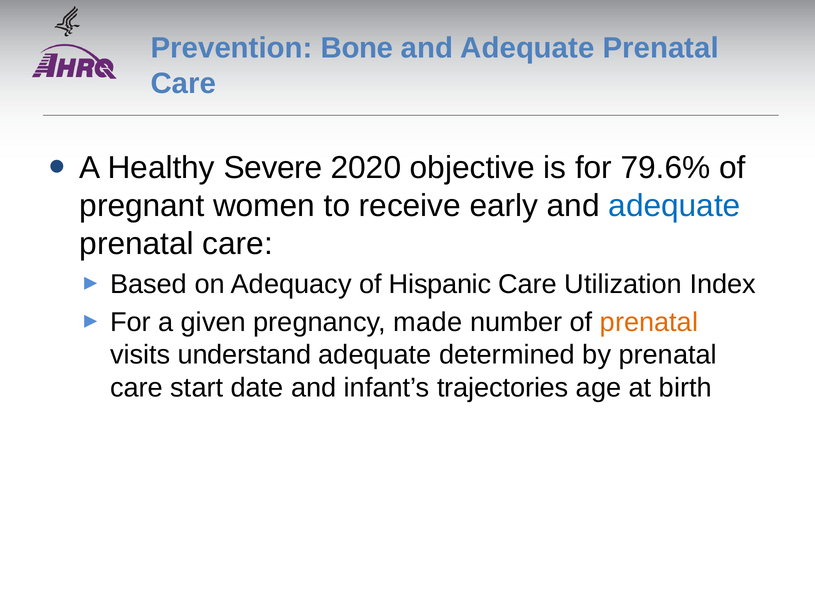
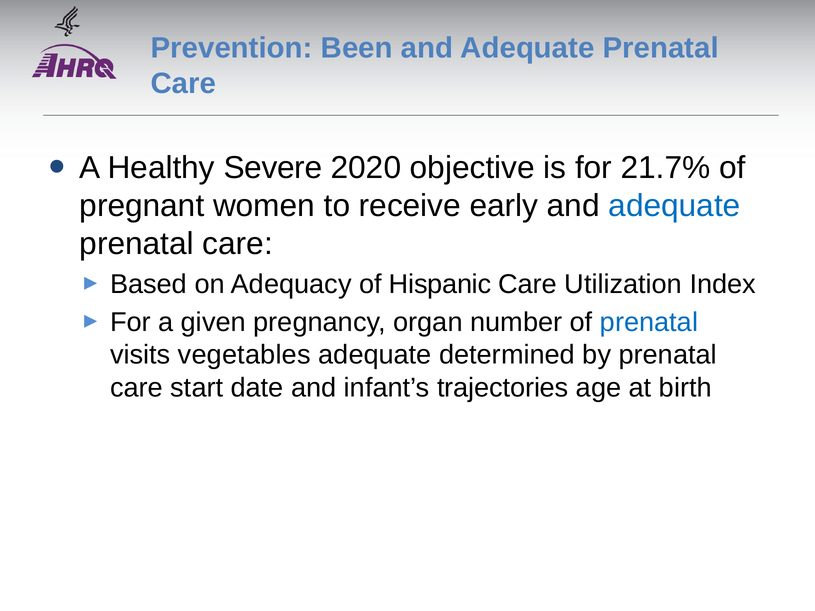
Bone: Bone -> Been
79.6%: 79.6% -> 21.7%
made: made -> organ
prenatal at (649, 323) colour: orange -> blue
understand: understand -> vegetables
